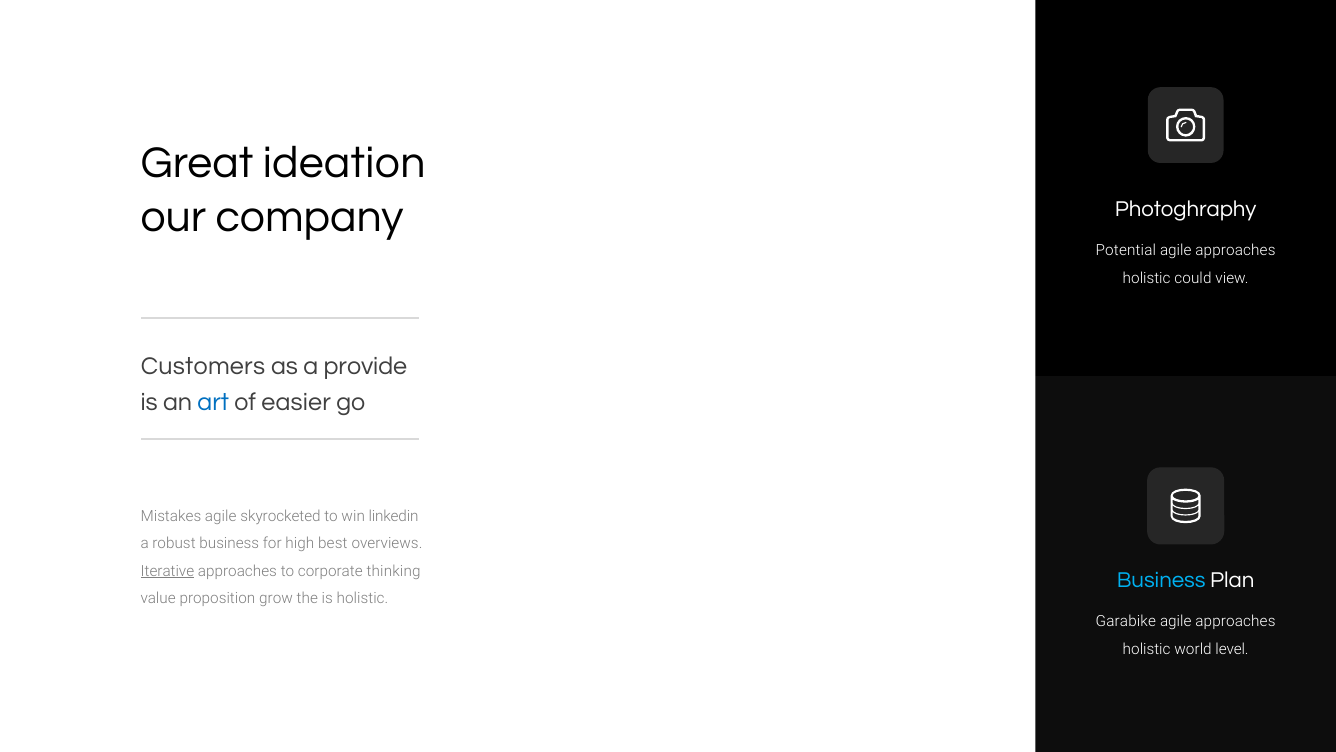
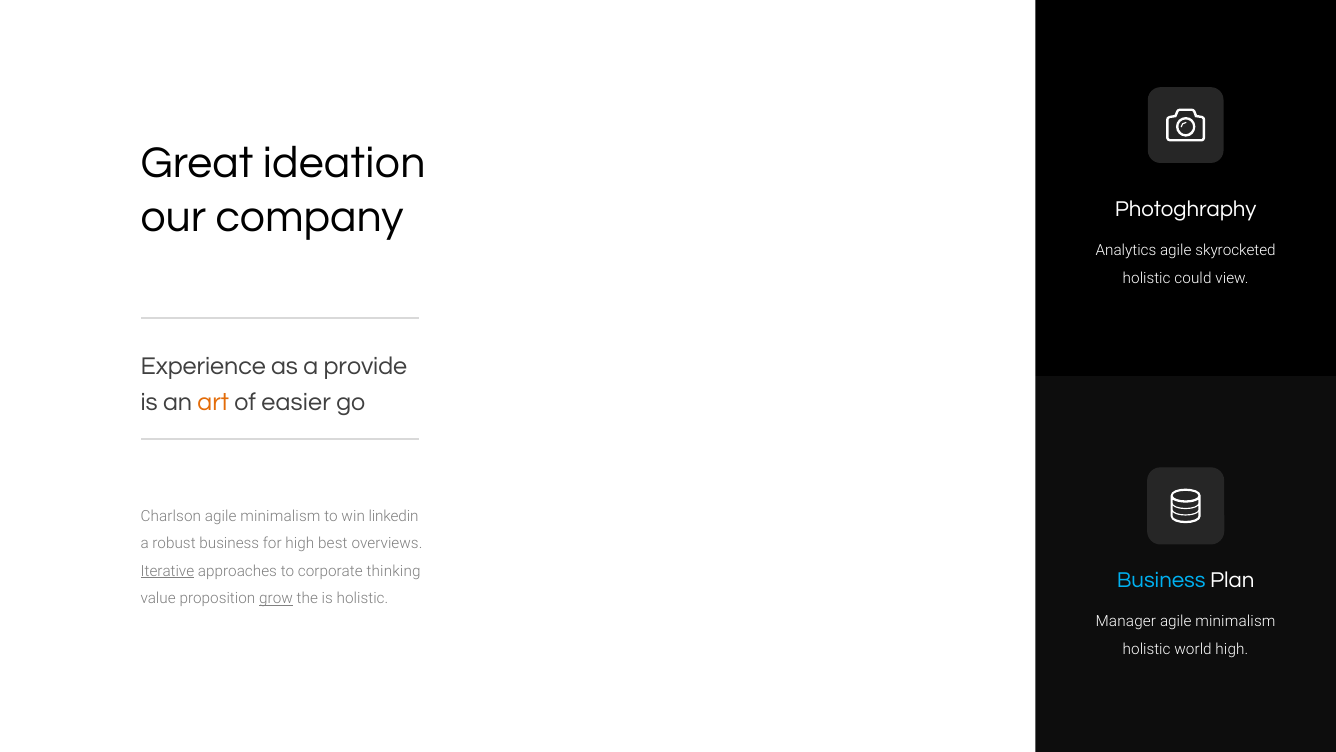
Potential: Potential -> Analytics
approaches at (1235, 250): approaches -> skyrocketed
Customers: Customers -> Experience
art colour: blue -> orange
Mistakes: Mistakes -> Charlson
skyrocketed at (281, 516): skyrocketed -> minimalism
grow underline: none -> present
Garabike: Garabike -> Manager
approaches at (1235, 621): approaches -> minimalism
world level: level -> high
